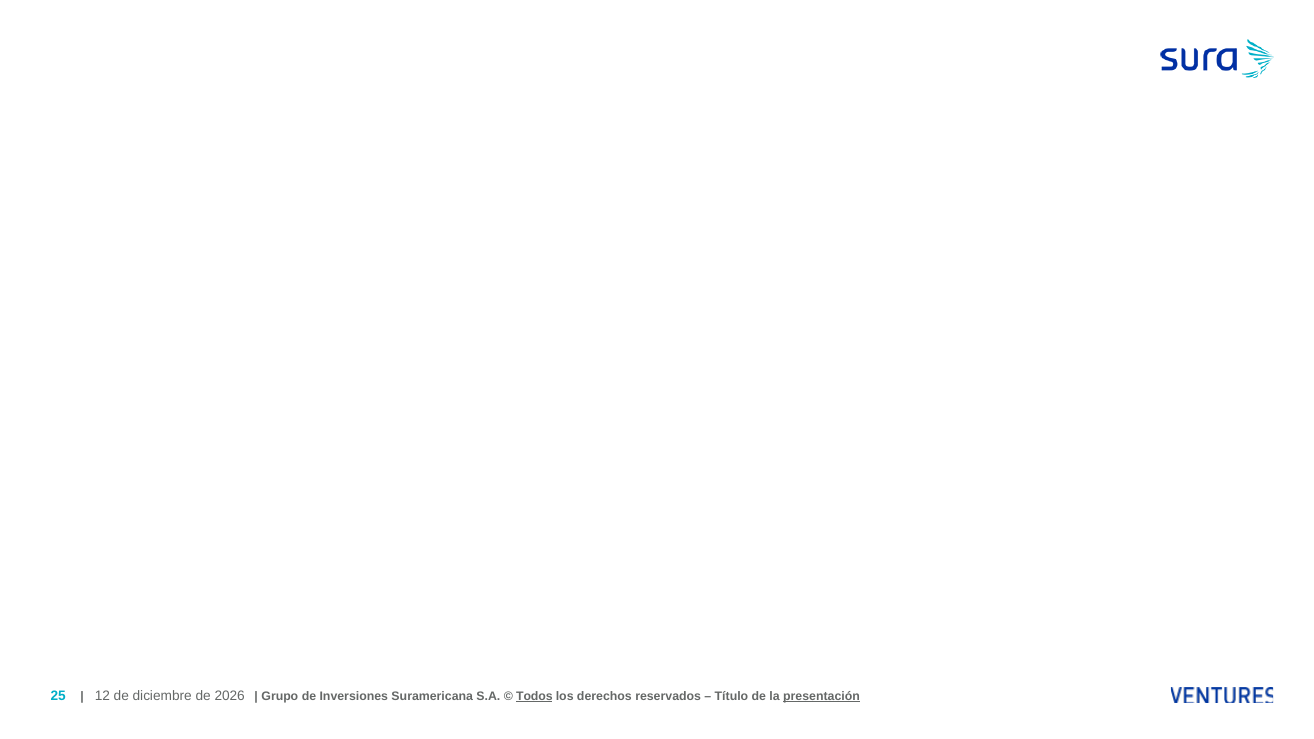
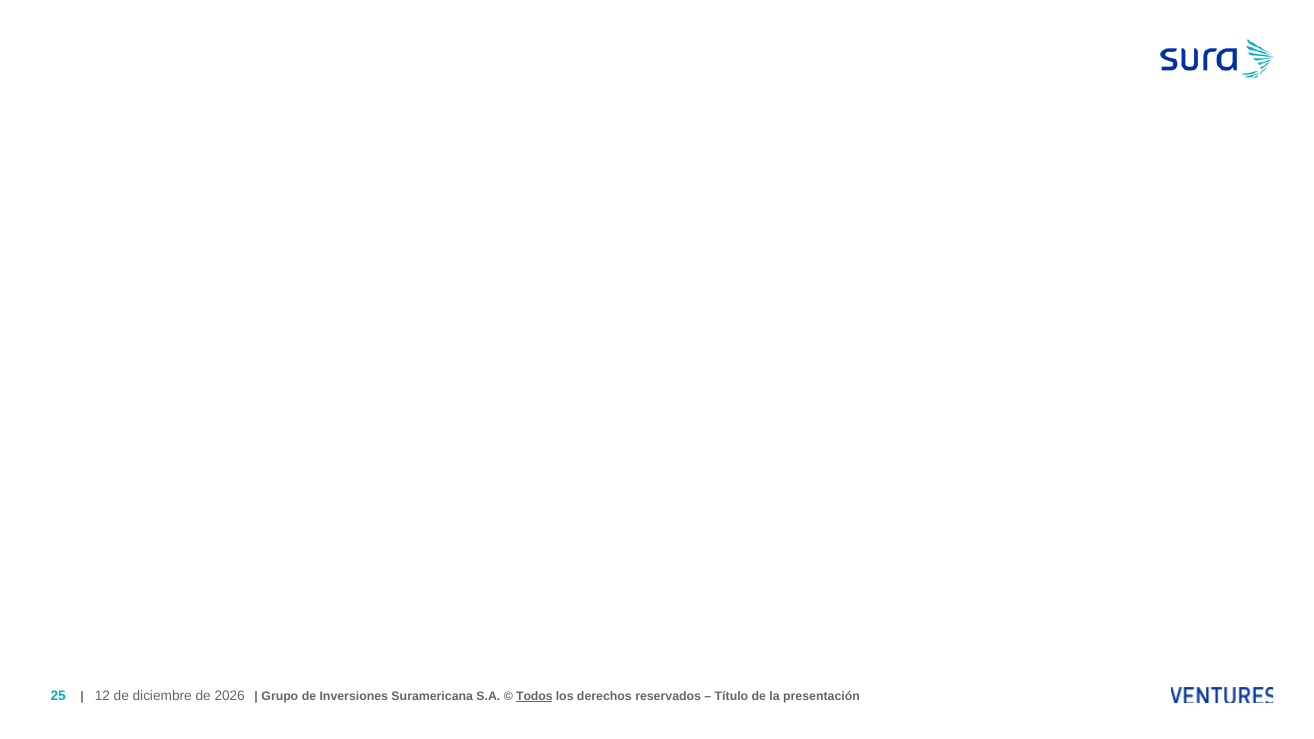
presentación underline: present -> none
